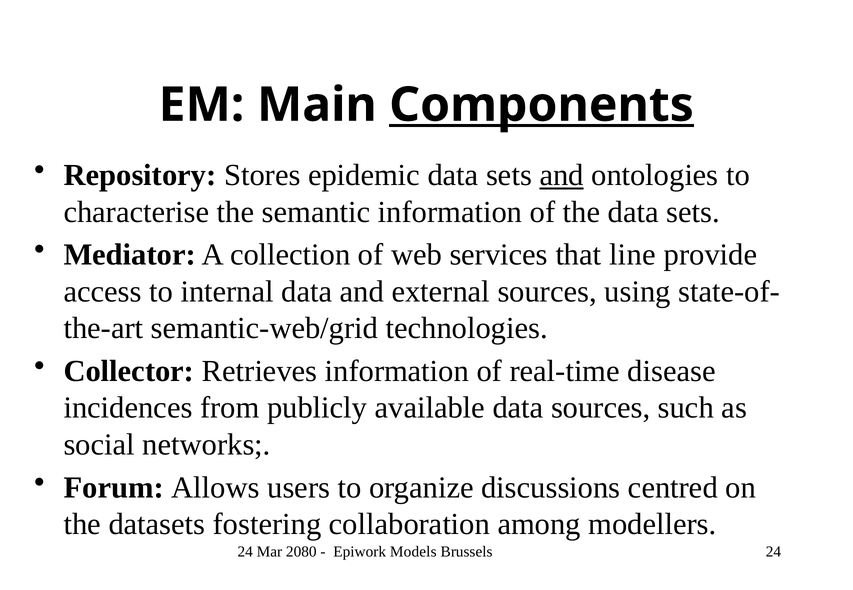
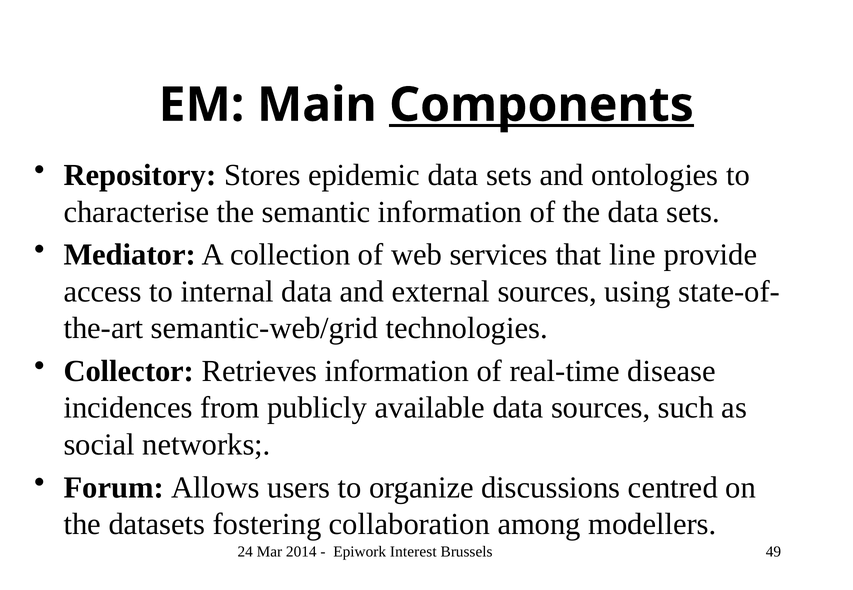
and at (562, 175) underline: present -> none
2080: 2080 -> 2014
Models: Models -> Interest
Brussels 24: 24 -> 49
